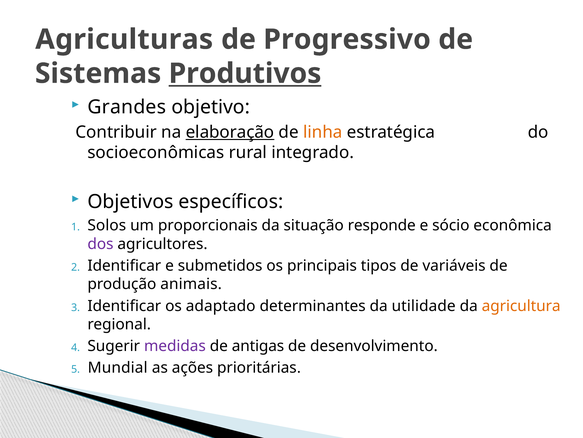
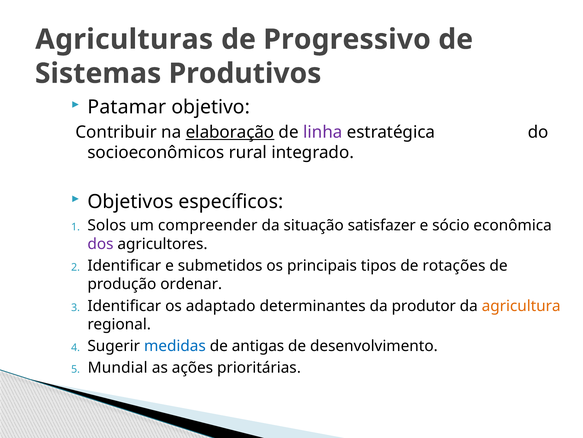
Produtivos underline: present -> none
Grandes: Grandes -> Patamar
linha colour: orange -> purple
socioeconômicas: socioeconômicas -> socioeconômicos
proporcionais: proporcionais -> compreender
responde: responde -> satisfazer
variáveis: variáveis -> rotações
animais: animais -> ordenar
utilidade: utilidade -> produtor
medidas colour: purple -> blue
